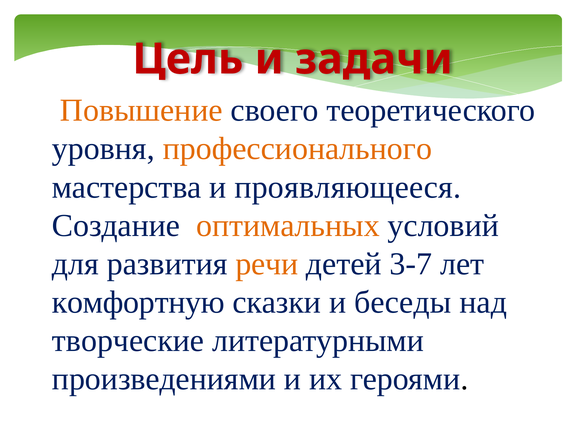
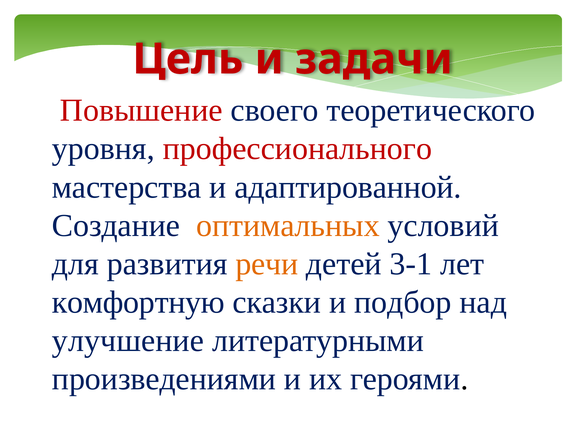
Повышение colour: orange -> red
профессионального colour: orange -> red
проявляющееся: проявляющееся -> адаптированной
3-7: 3-7 -> 3-1
беседы: беседы -> подбор
творческие: творческие -> улучшение
